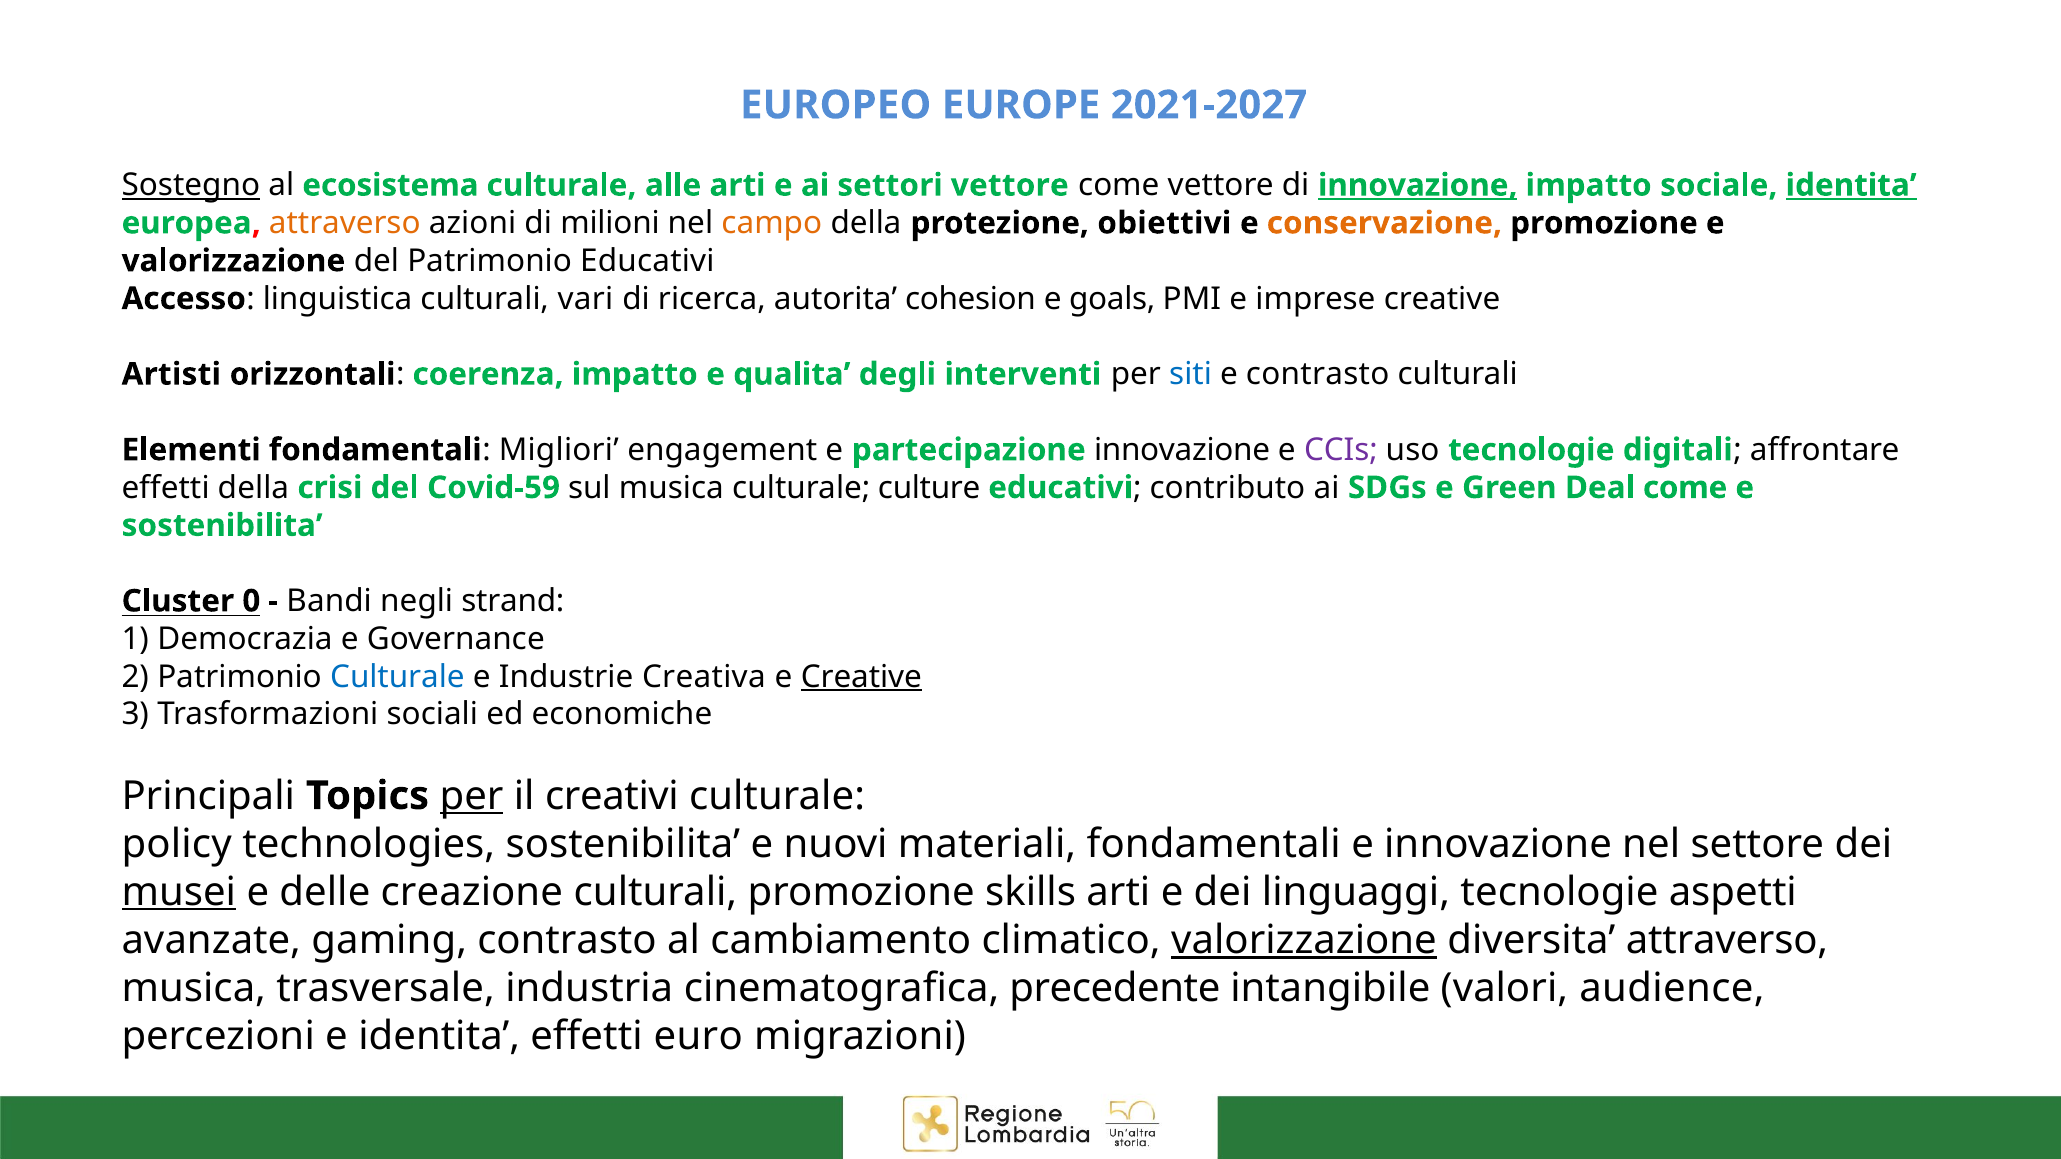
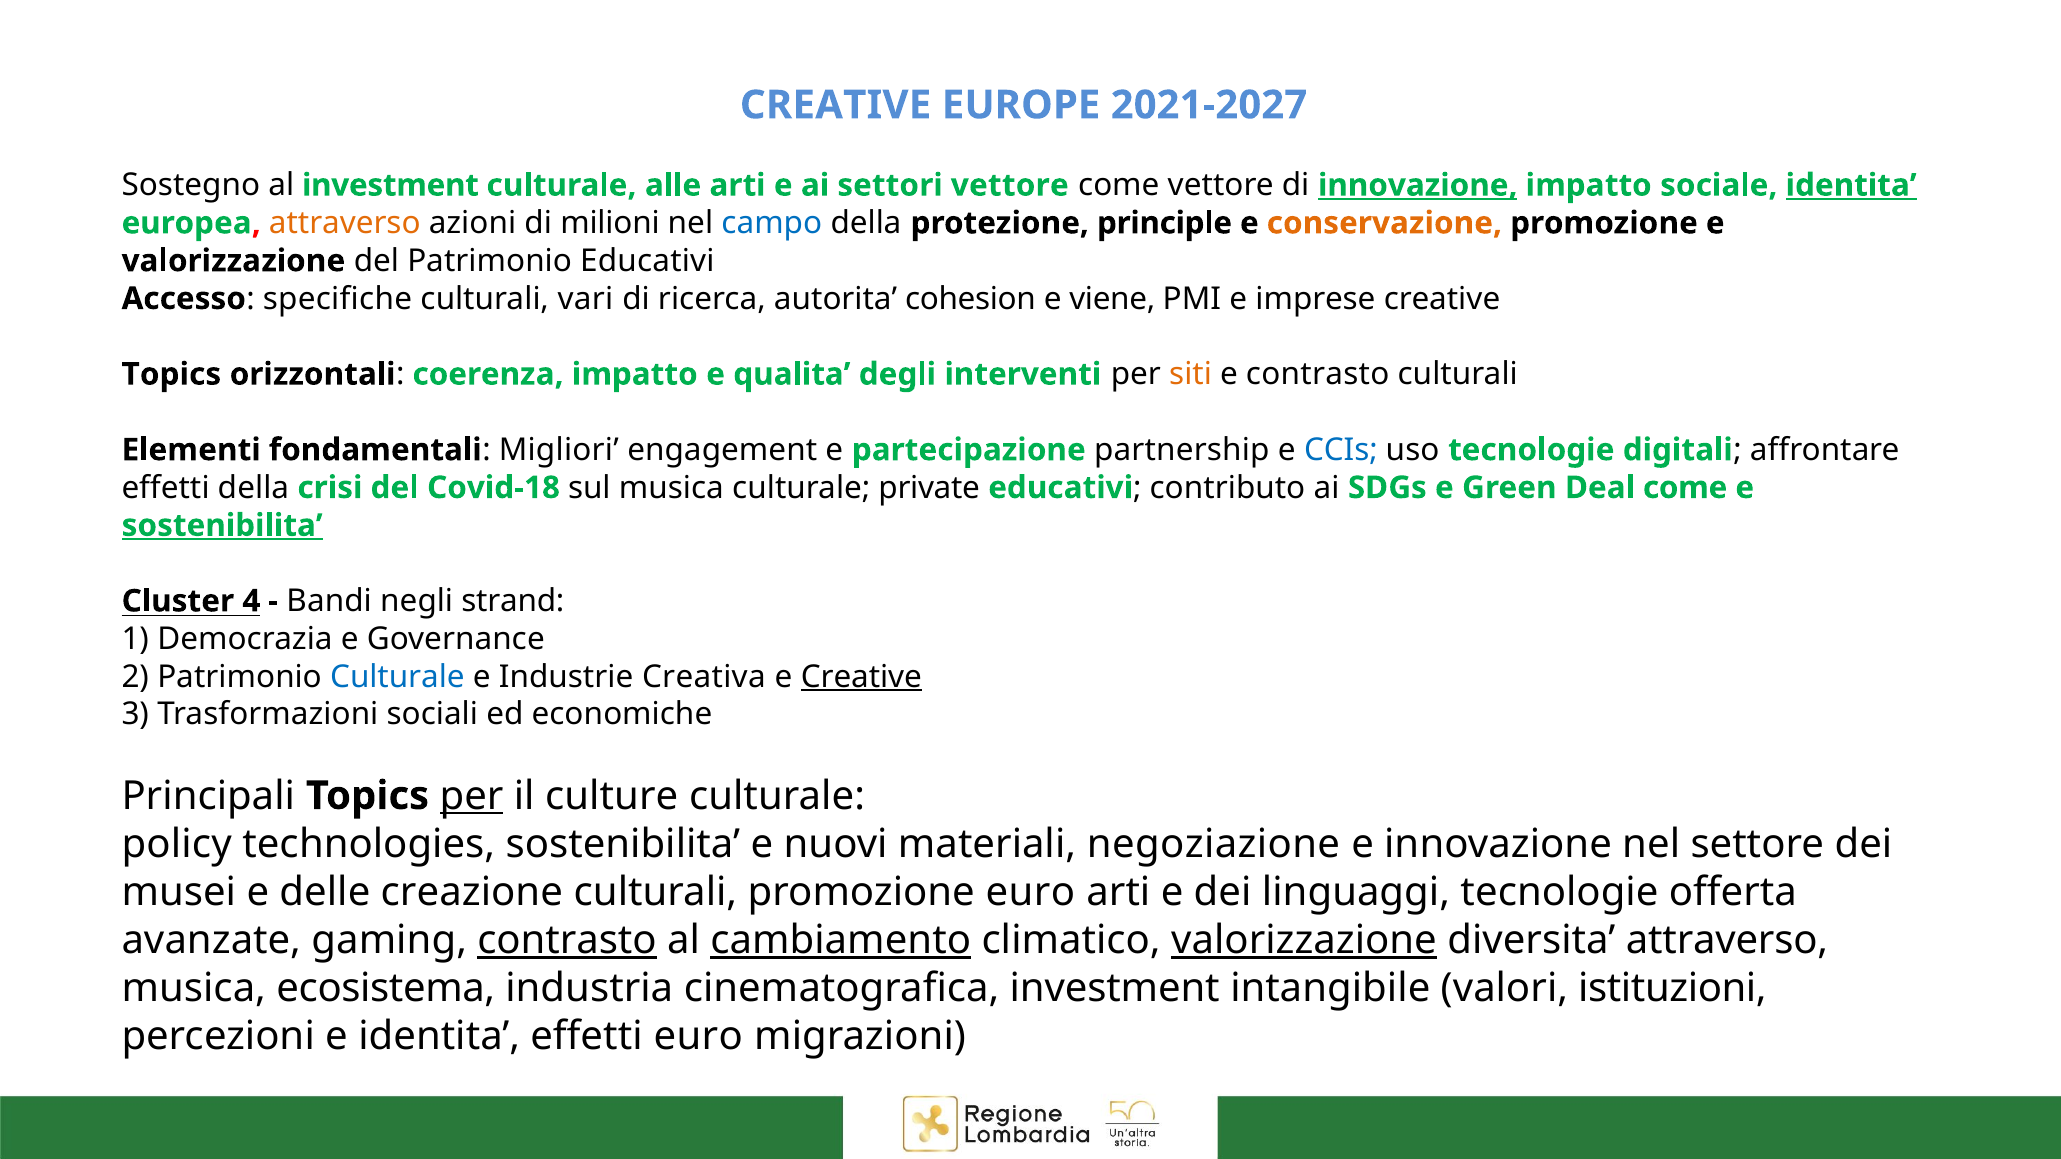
EUROPEO at (836, 105): EUROPEO -> CREATIVE
Sostegno underline: present -> none
al ecosistema: ecosistema -> investment
campo colour: orange -> blue
obiettivi: obiettivi -> principle
linguistica: linguistica -> specifiche
goals: goals -> viene
Artisti at (171, 374): Artisti -> Topics
siti colour: blue -> orange
partecipazione innovazione: innovazione -> partnership
CCIs colour: purple -> blue
Covid-59: Covid-59 -> Covid-18
culture: culture -> private
sostenibilita at (222, 526) underline: none -> present
0: 0 -> 4
creativi: creativi -> culture
materiali fondamentali: fondamentali -> negoziazione
musei underline: present -> none
promozione skills: skills -> euro
aspetti: aspetti -> offerta
contrasto at (567, 940) underline: none -> present
cambiamento underline: none -> present
trasversale: trasversale -> ecosistema
cinematografica precedente: precedente -> investment
audience: audience -> istituzioni
